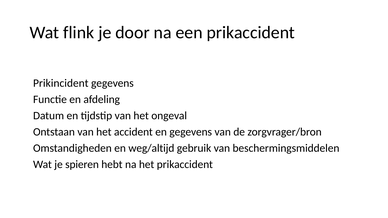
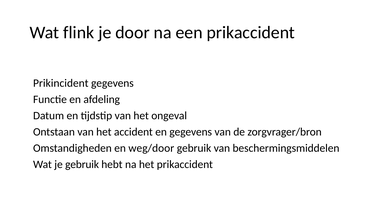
weg/altijd: weg/altijd -> weg/door
je spieren: spieren -> gebruik
